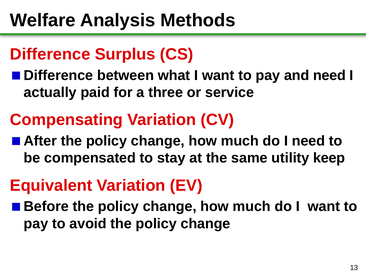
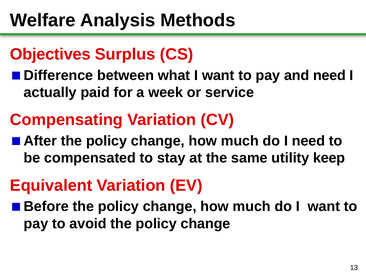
Difference at (50, 54): Difference -> Objectives
three: three -> week
